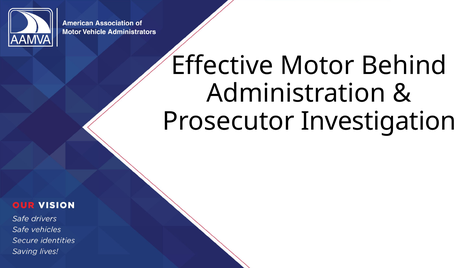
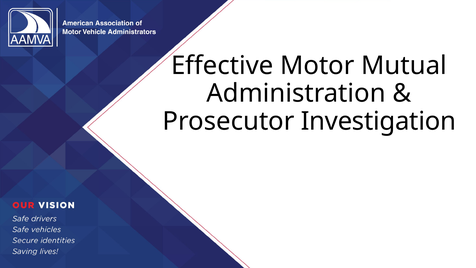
Behind: Behind -> Mutual
